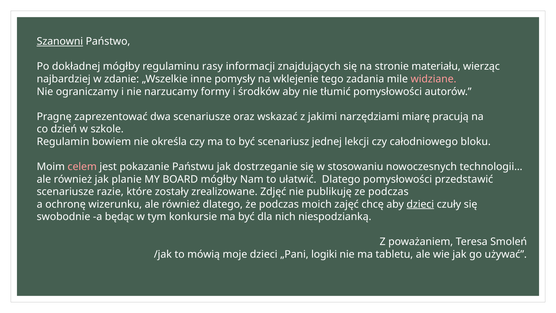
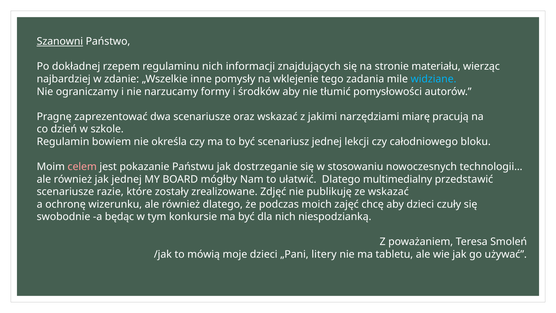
dokładnej mógłby: mógłby -> rzepem
regulaminu rasy: rasy -> nich
widziane colour: pink -> light blue
jak planie: planie -> jednej
Dlatego pomysłowości: pomysłowości -> multimedialny
ze podczas: podczas -> wskazać
dzieci at (420, 204) underline: present -> none
logiki: logiki -> litery
